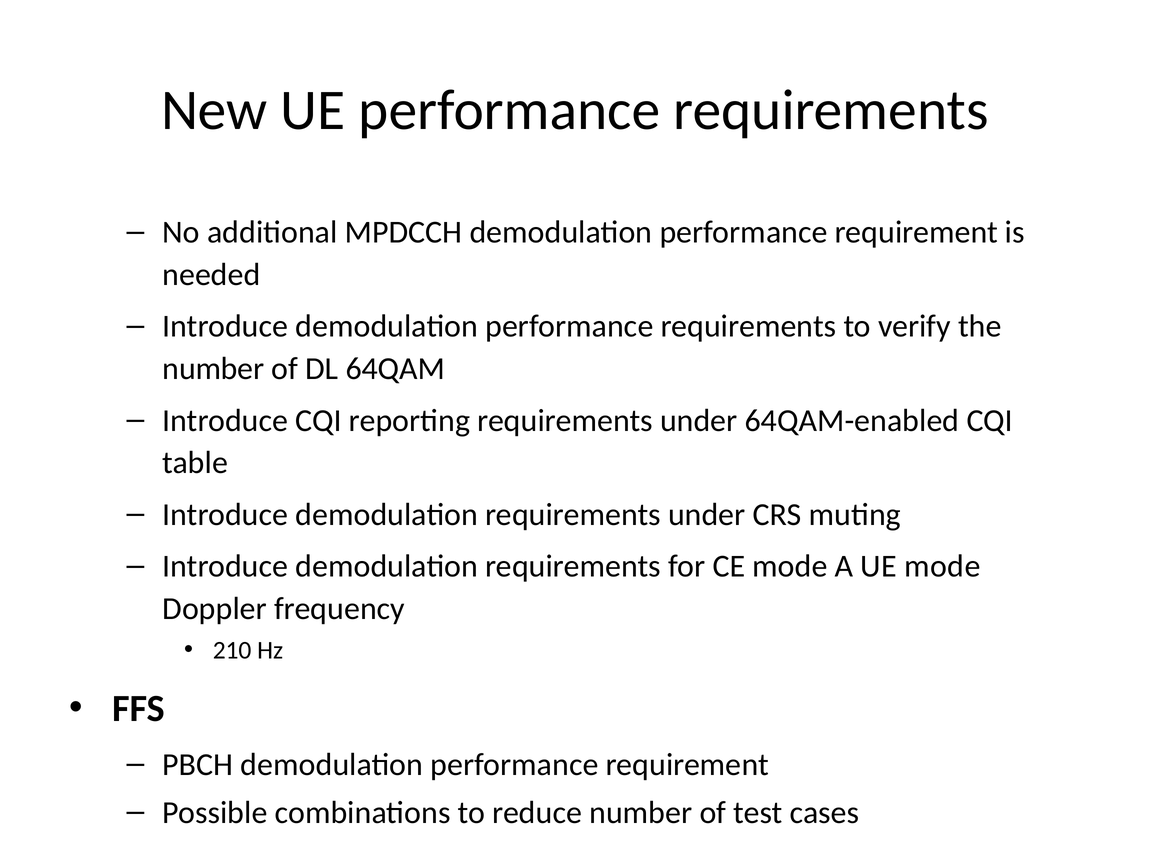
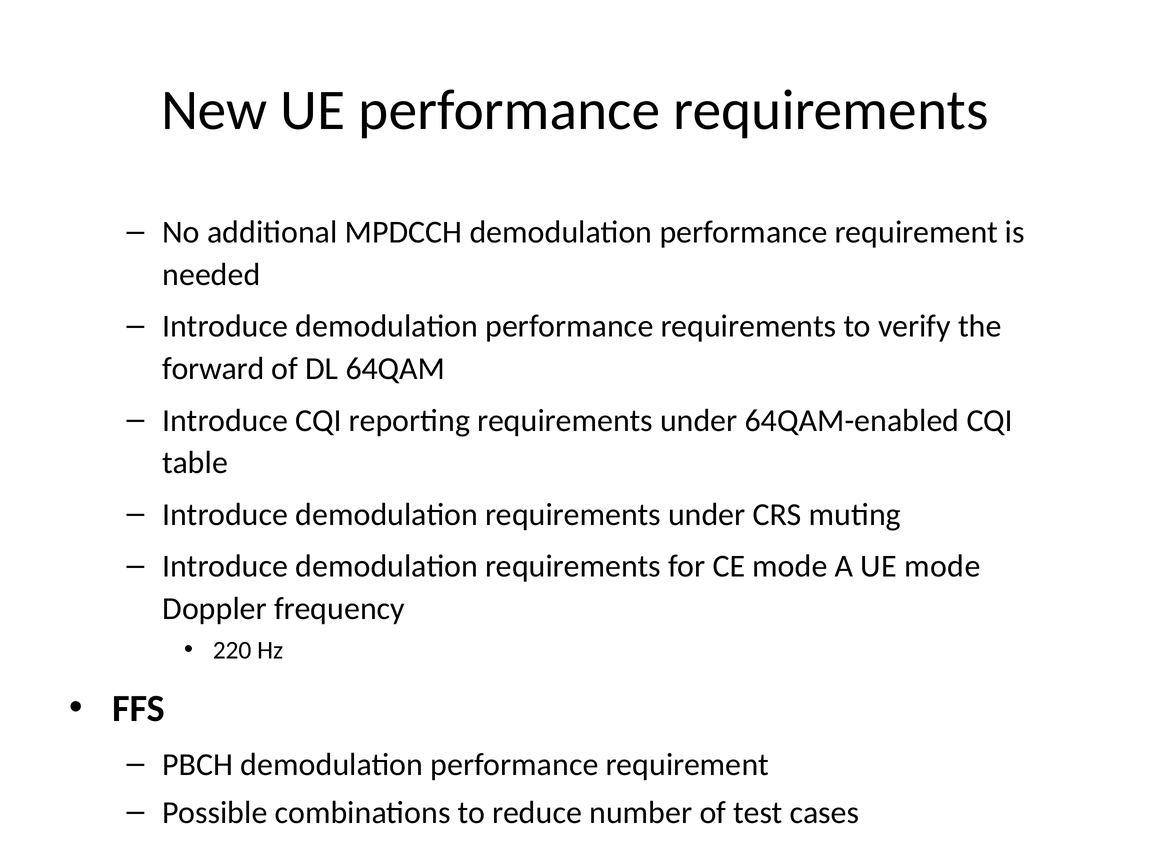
number at (213, 368): number -> forward
210: 210 -> 220
